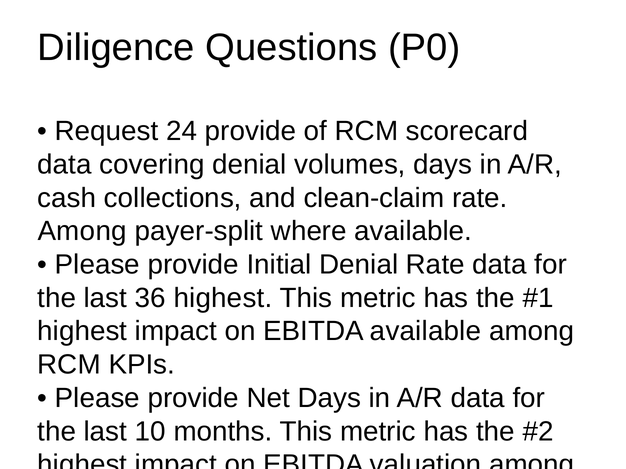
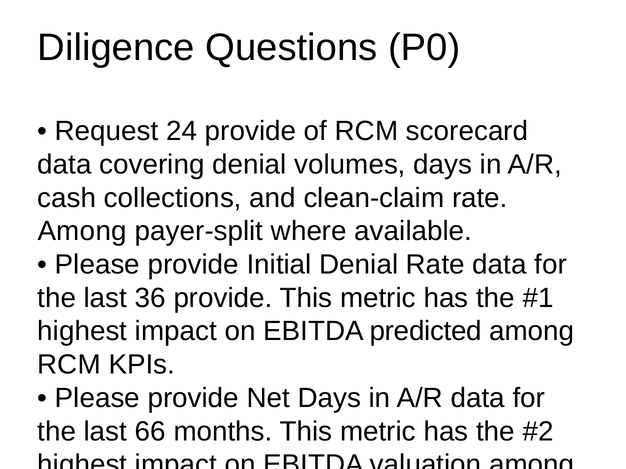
36 highest: highest -> provide
EBITDA available: available -> predicted
10: 10 -> 66
